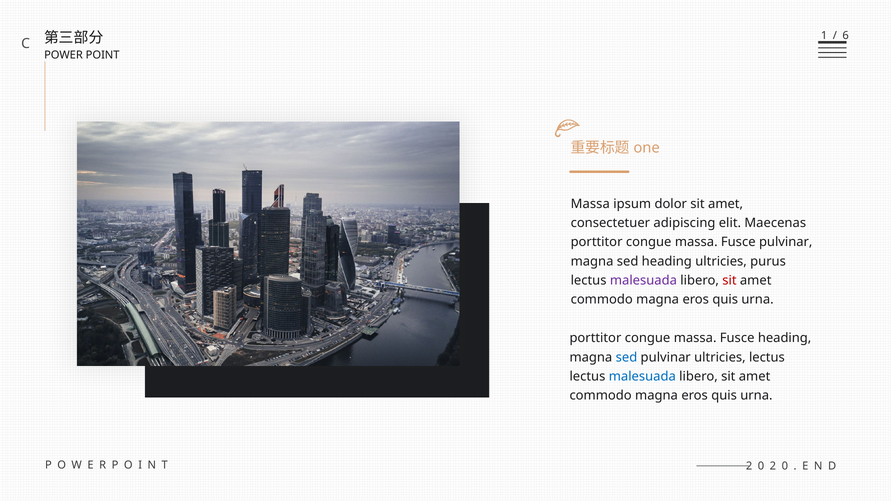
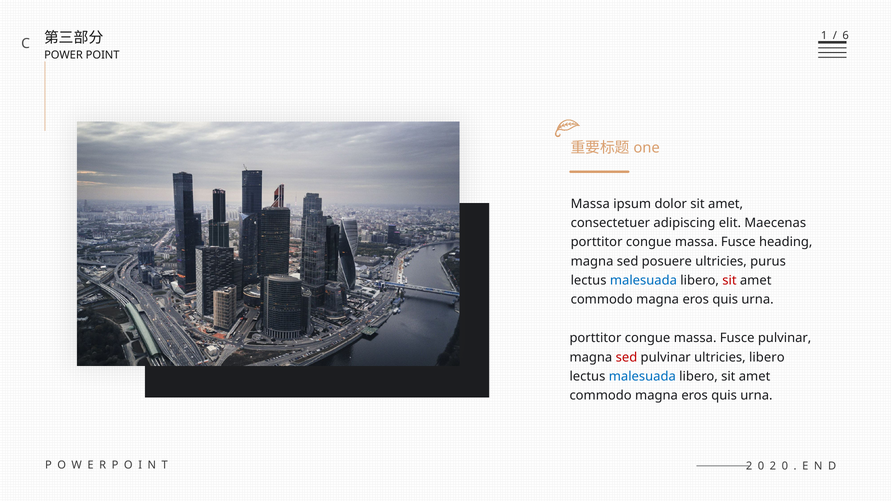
Fusce pulvinar: pulvinar -> heading
sed heading: heading -> posuere
malesuada at (643, 281) colour: purple -> blue
Fusce heading: heading -> pulvinar
sed at (626, 357) colour: blue -> red
ultricies lectus: lectus -> libero
